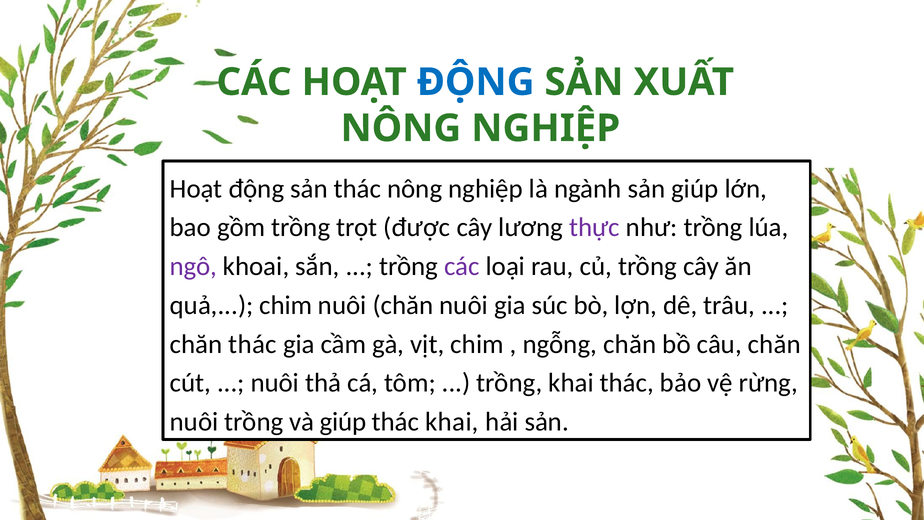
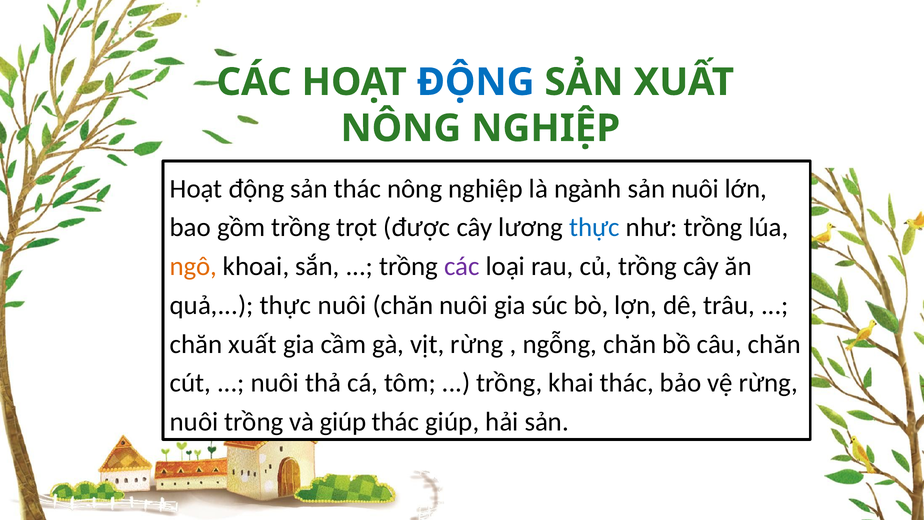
sản giúp: giúp -> nuôi
thực at (594, 227) colour: purple -> blue
ngô colour: purple -> orange
quả chim: chim -> thực
chăn thác: thác -> xuất
vịt chim: chim -> rừng
thác khai: khai -> giúp
